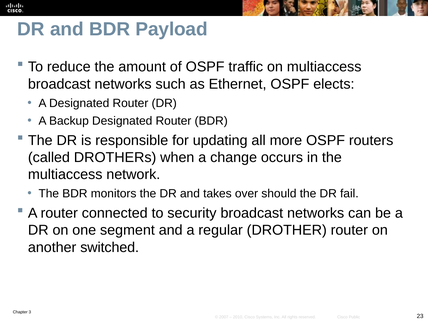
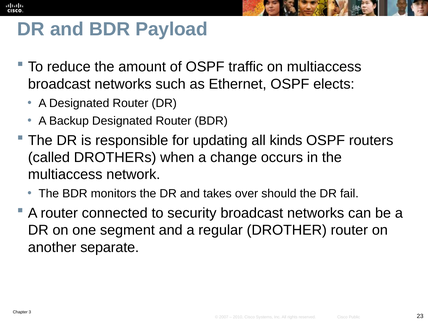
more: more -> kinds
switched: switched -> separate
